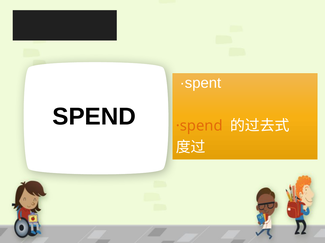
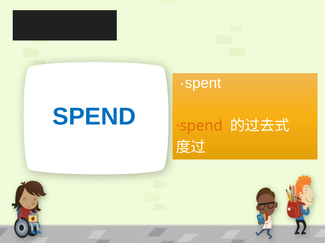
SPEND colour: black -> blue
